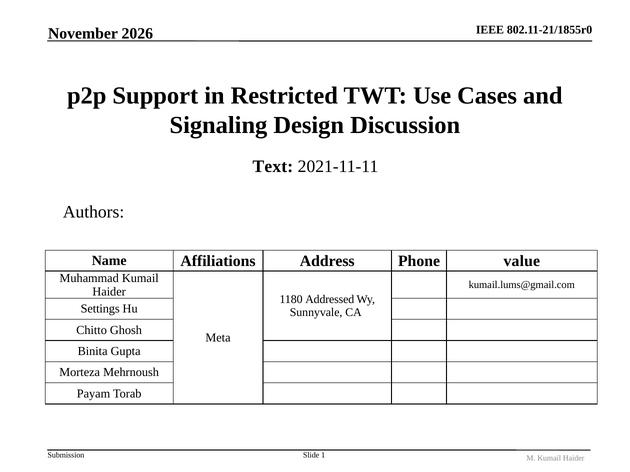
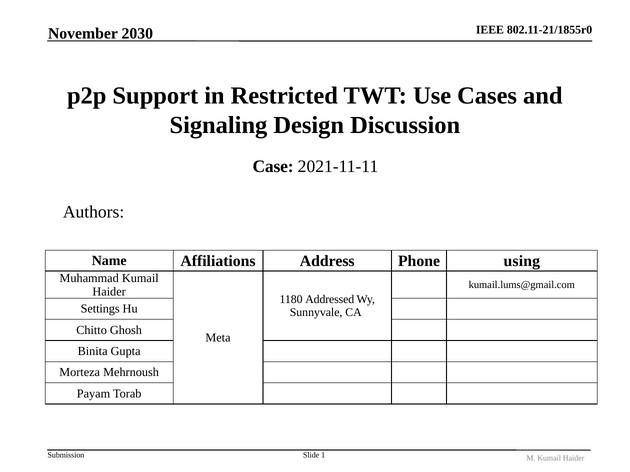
2026: 2026 -> 2030
Text: Text -> Case
value: value -> using
